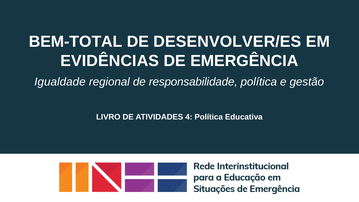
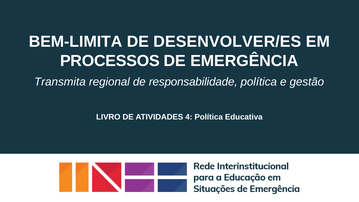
BEM-TOTAL: BEM-TOTAL -> BEM-LIMITA
EVIDÊNCIAS: EVIDÊNCIAS -> PROCESSOS
Igualdade: Igualdade -> Transmita
